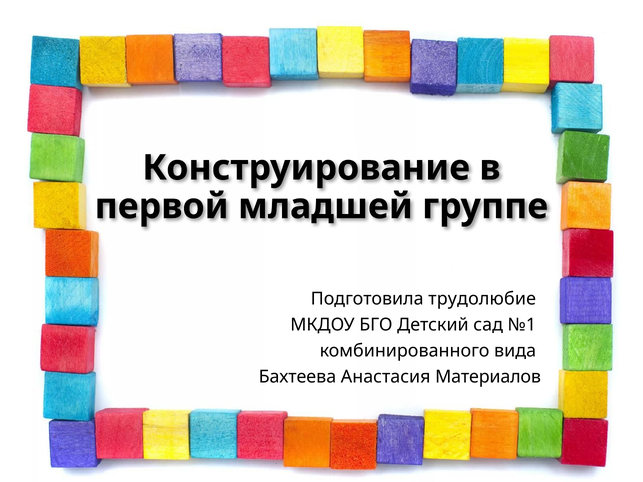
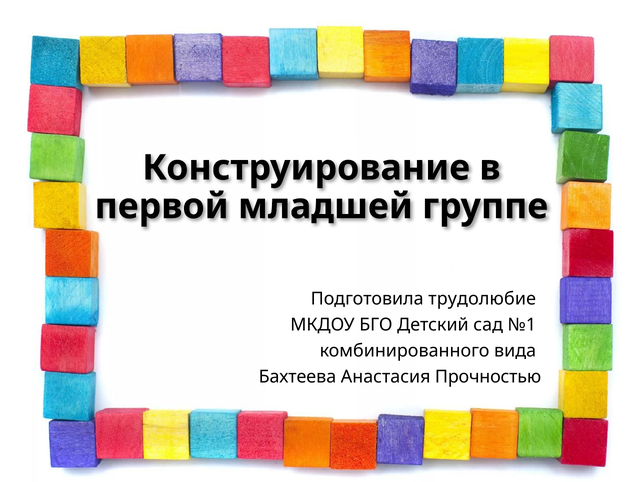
Материалов: Материалов -> Прочностью
